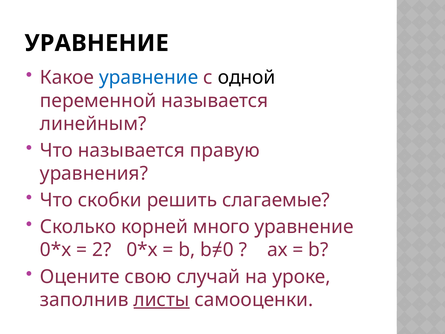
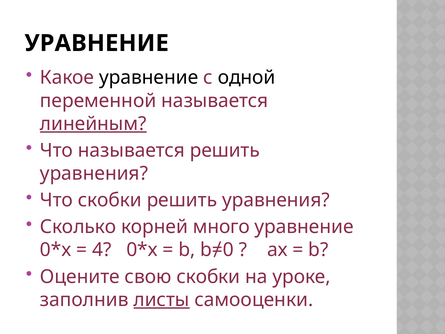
уравнение at (149, 78) colour: blue -> black
линейным underline: none -> present
называется правую: правую -> решить
слагаемые at (276, 200): слагаемые -> уравнения
2: 2 -> 4
свою случай: случай -> скобки
